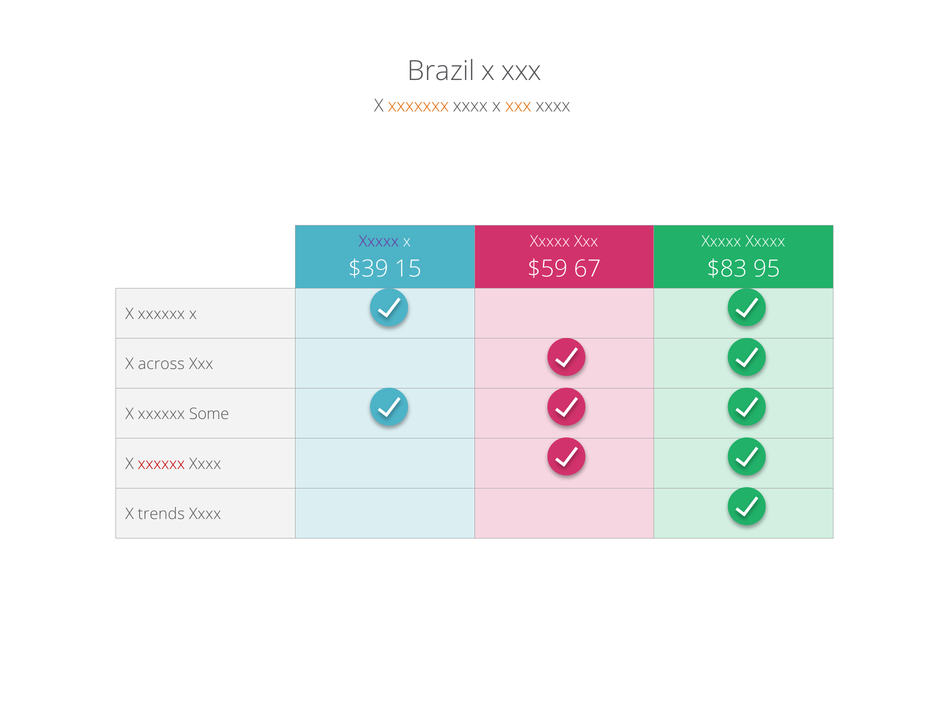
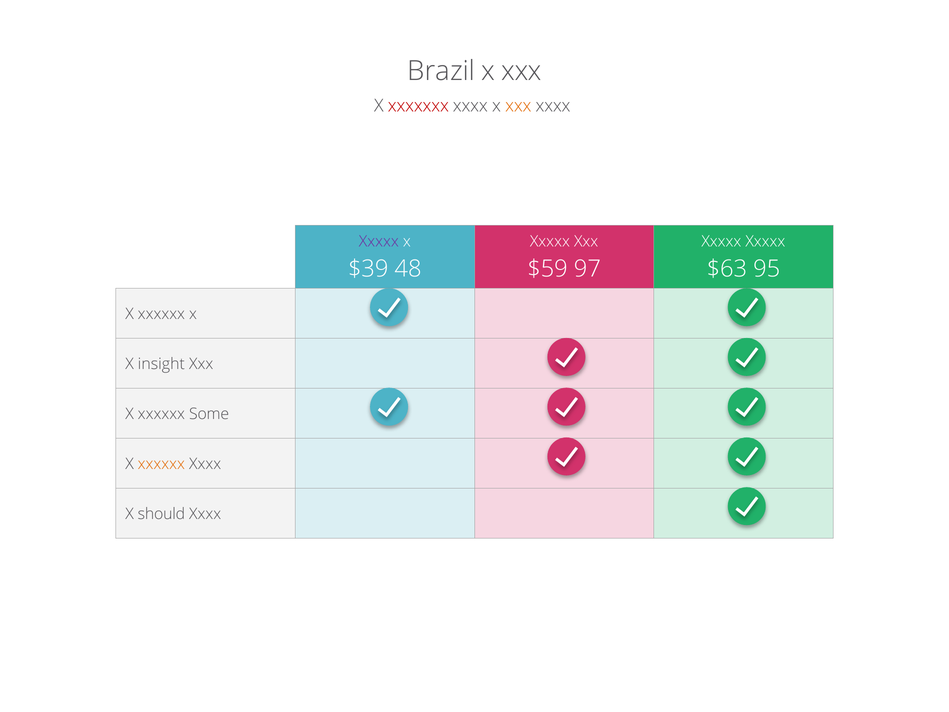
xxxxxxx colour: orange -> red
15: 15 -> 48
67: 67 -> 97
$83: $83 -> $63
across: across -> insight
xxxxxx at (161, 464) colour: red -> orange
trends: trends -> should
